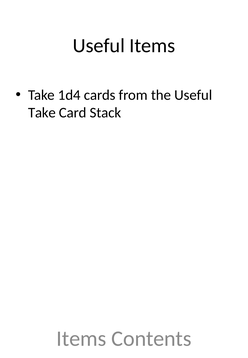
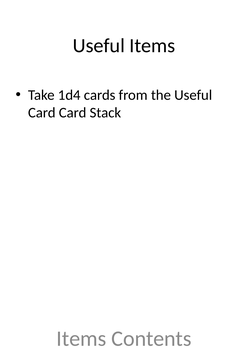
Take at (42, 113): Take -> Card
